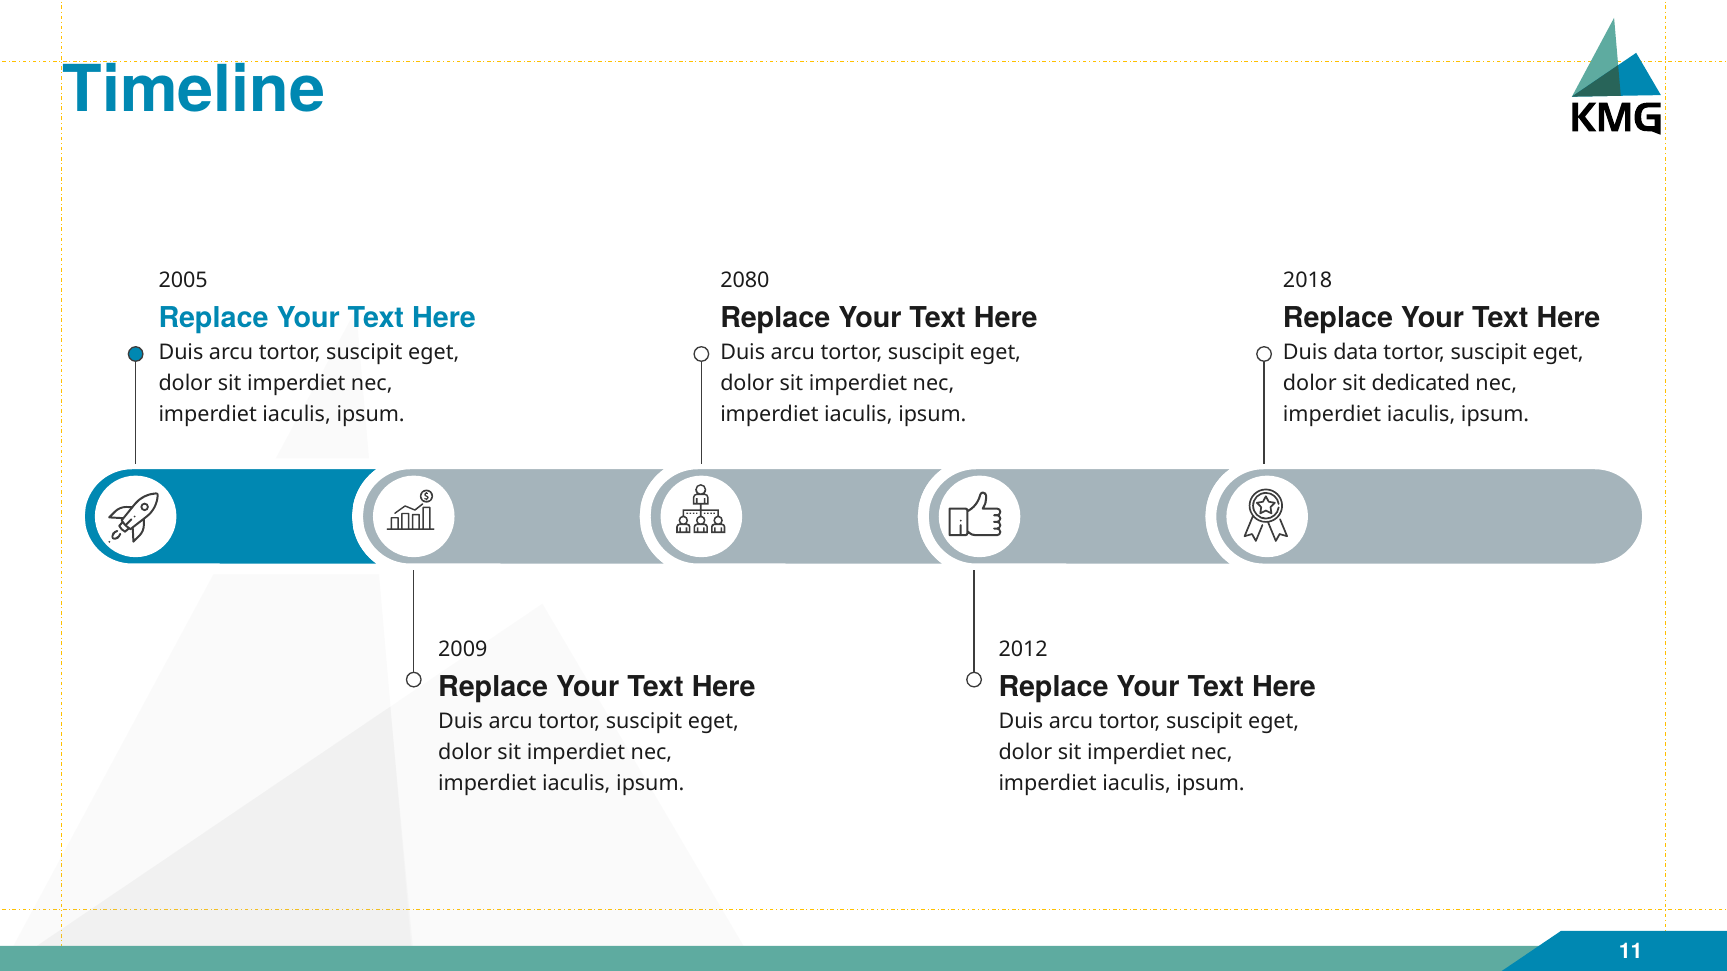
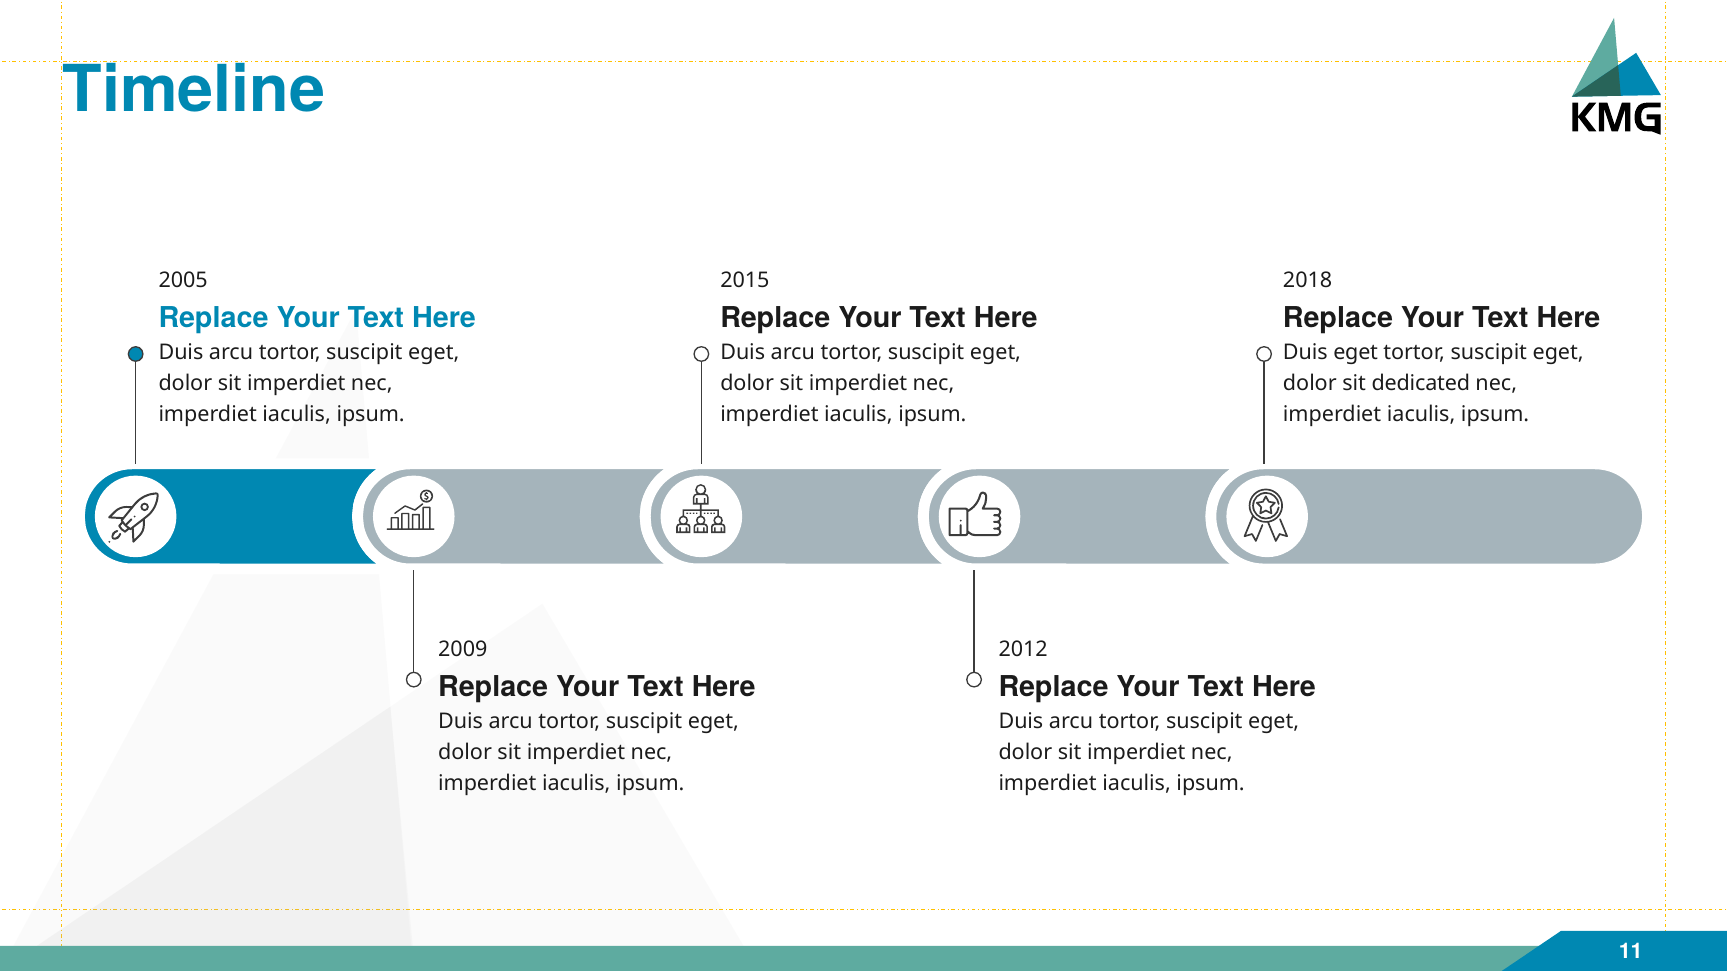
2080: 2080 -> 2015
Duis data: data -> eget
